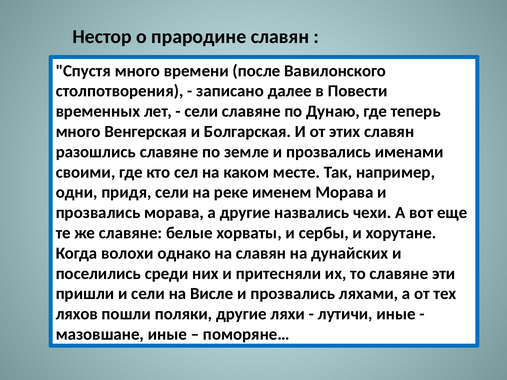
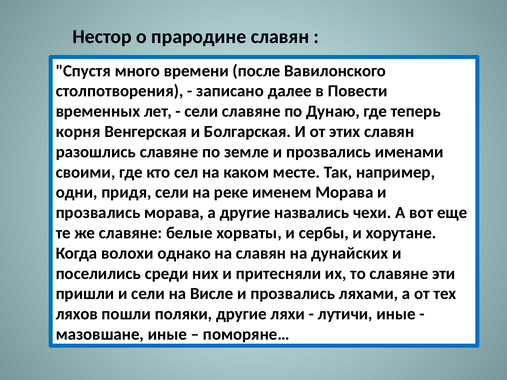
много at (78, 132): много -> корня
